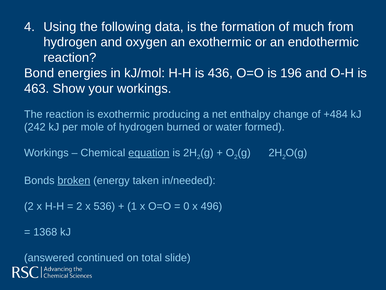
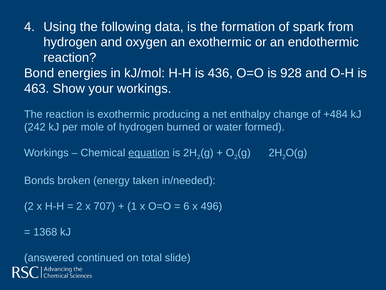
much: much -> spark
196: 196 -> 928
broken underline: present -> none
536: 536 -> 707
0: 0 -> 6
